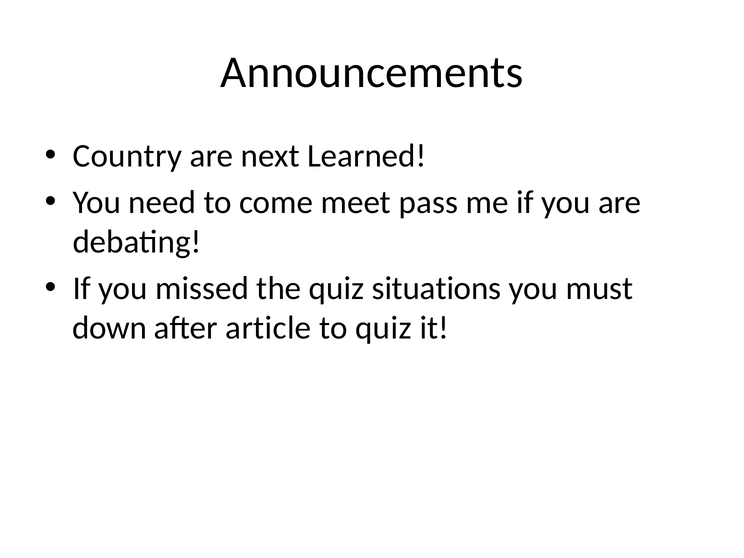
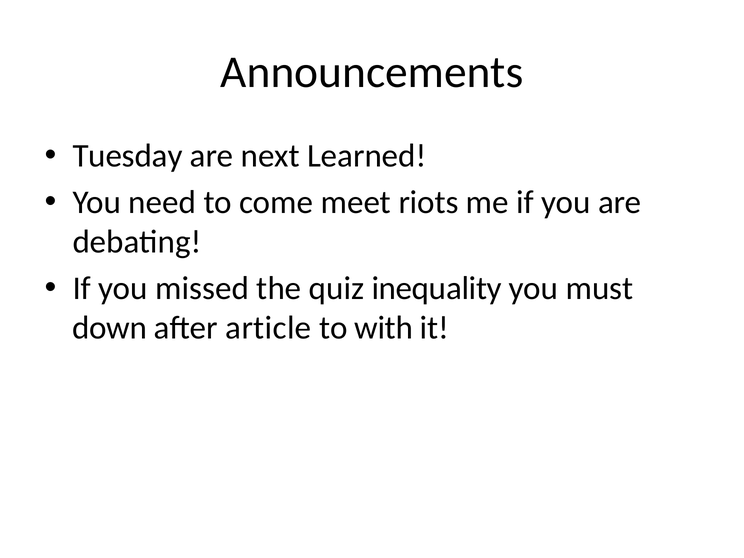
Country: Country -> Tuesday
pass: pass -> riots
situations: situations -> inequality
to quiz: quiz -> with
